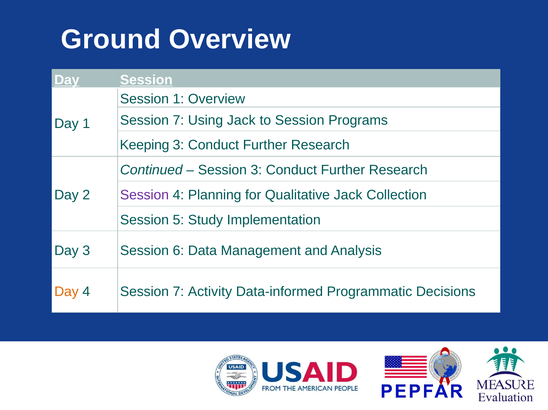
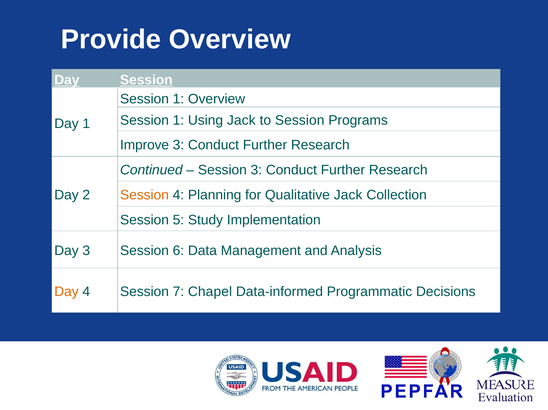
Ground: Ground -> Provide
7 at (178, 120): 7 -> 1
Keeping: Keeping -> Improve
Session at (144, 195) colour: purple -> orange
Activity: Activity -> Chapel
